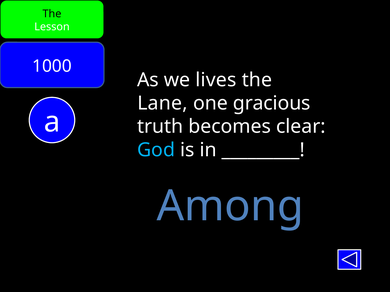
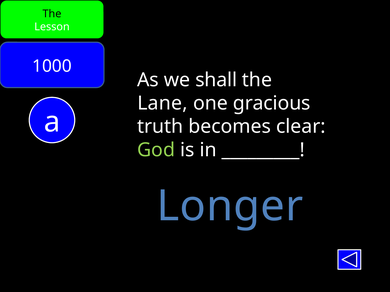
lives: lives -> shall
God colour: light blue -> light green
Among: Among -> Longer
